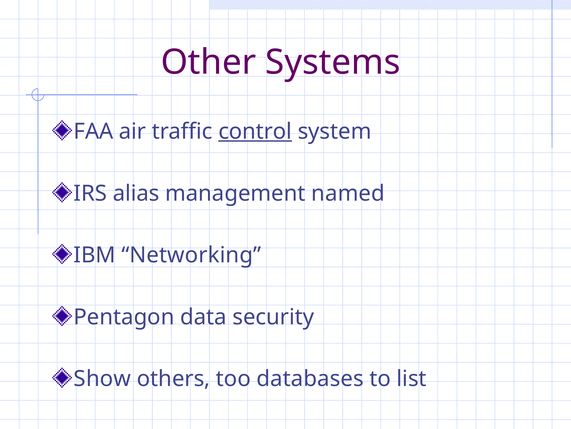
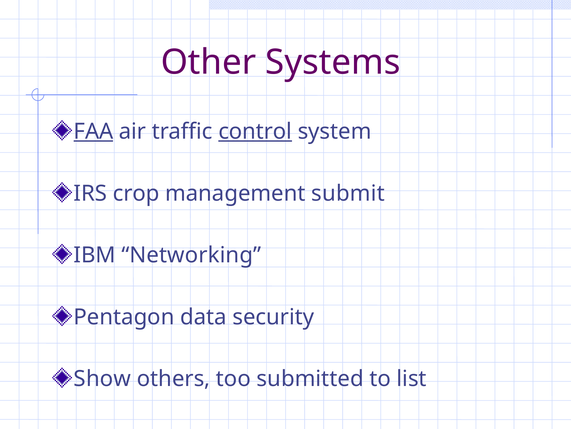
FAA underline: none -> present
alias: alias -> crop
named: named -> submit
databases: databases -> submitted
